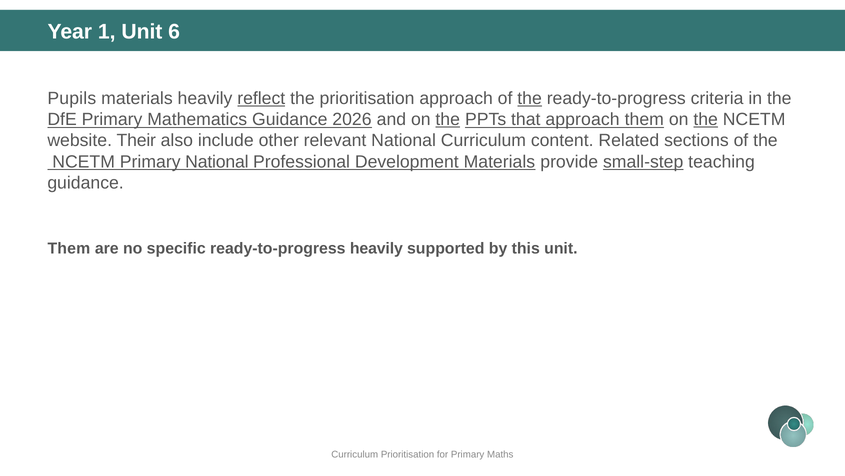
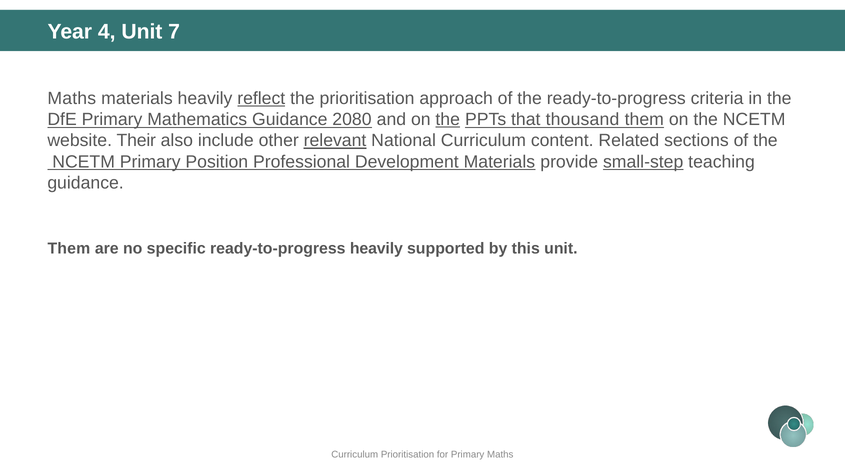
1: 1 -> 4
6: 6 -> 7
Pupils at (72, 98): Pupils -> Maths
the at (530, 98) underline: present -> none
2026: 2026 -> 2080
that approach: approach -> thousand
the at (706, 119) underline: present -> none
relevant underline: none -> present
Primary National: National -> Position
